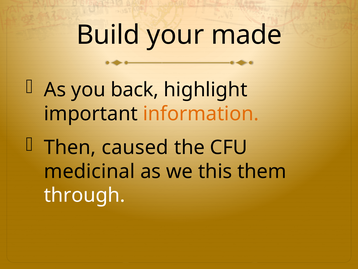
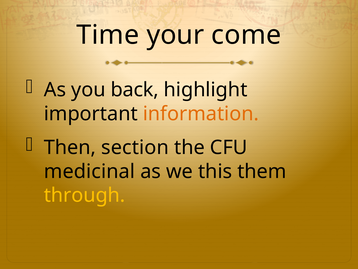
Build: Build -> Time
made: made -> come
caused: caused -> section
through colour: white -> yellow
